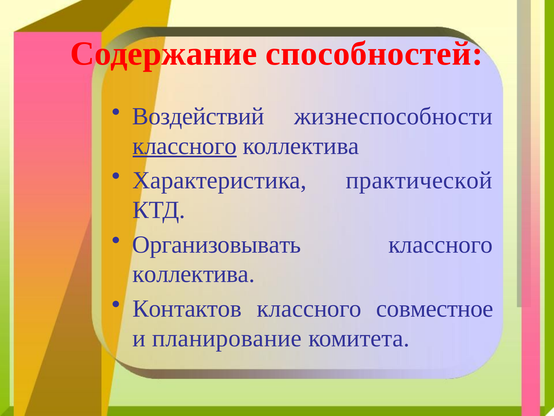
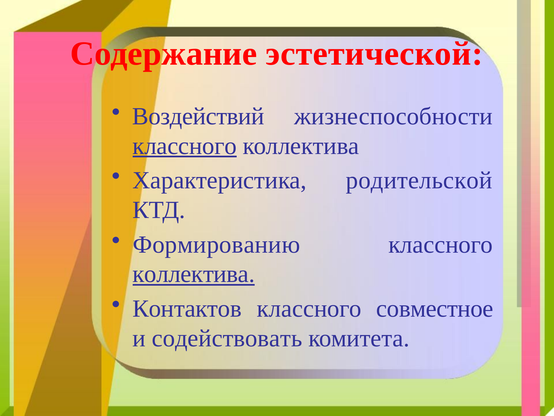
способностей: способностей -> эстетической
практической: практической -> родительской
Организовывать: Организовывать -> Формированию
коллектива at (194, 274) underline: none -> present
планирование: планирование -> содействовать
